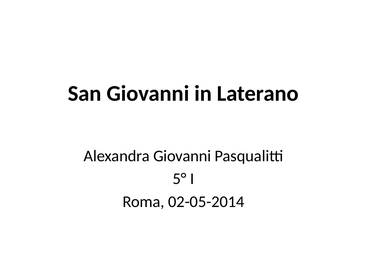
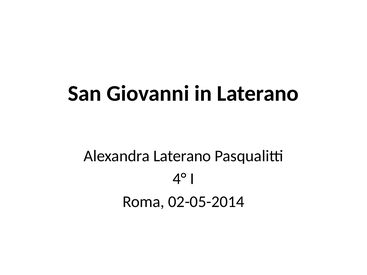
Alexandra Giovanni: Giovanni -> Laterano
5°: 5° -> 4°
